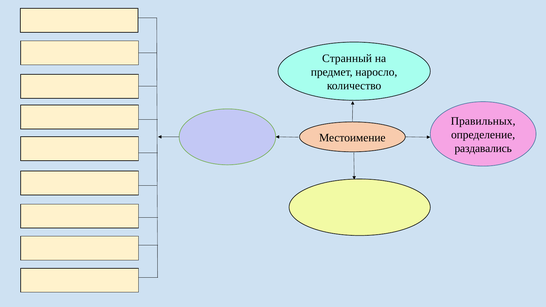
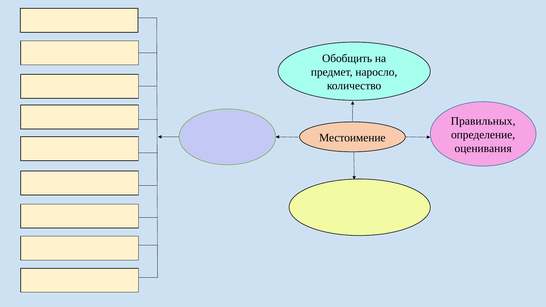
Странный: Странный -> Обобщить
раздавались: раздавались -> оценивания
